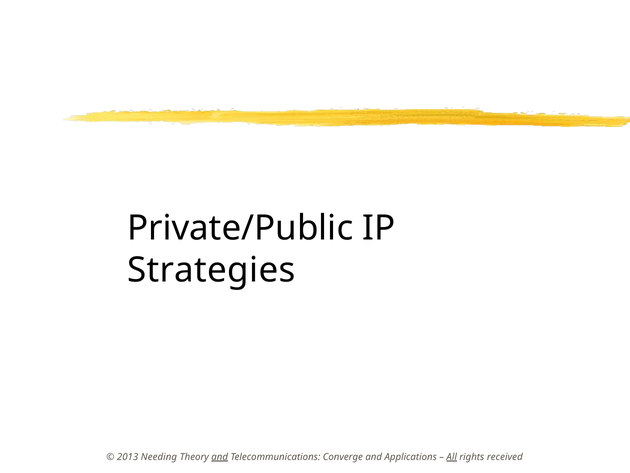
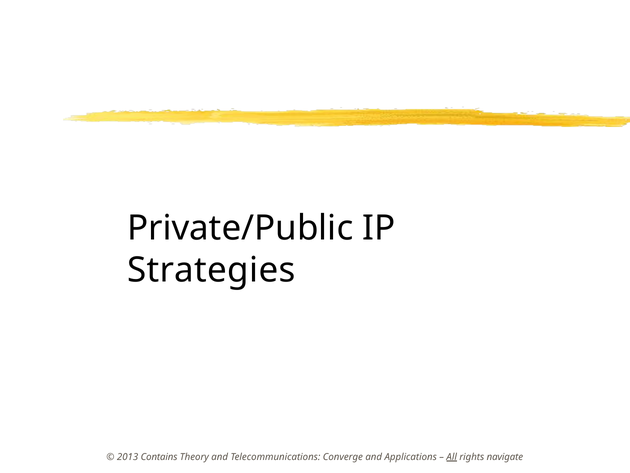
Needing: Needing -> Contains
and at (220, 456) underline: present -> none
received: received -> navigate
